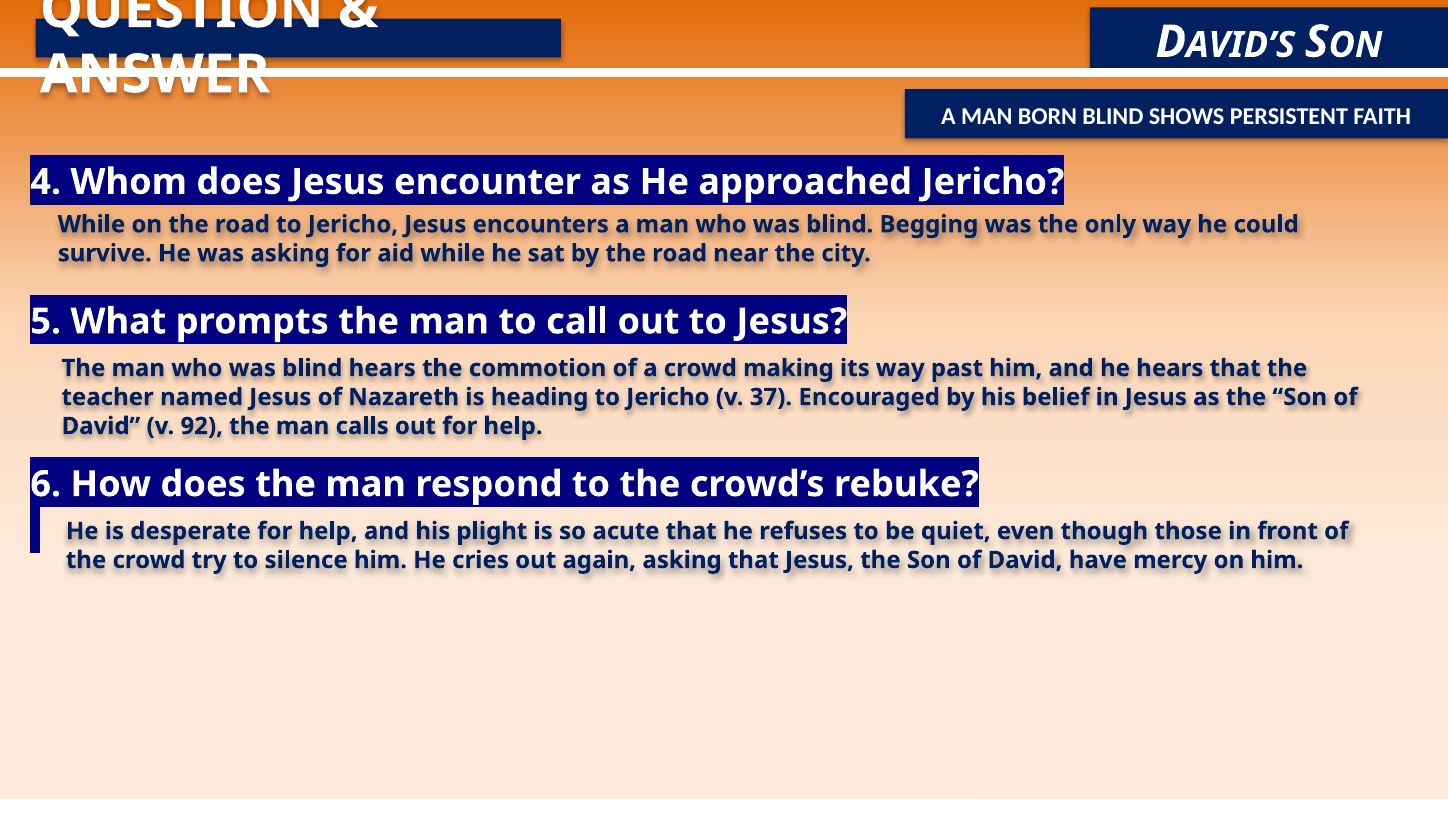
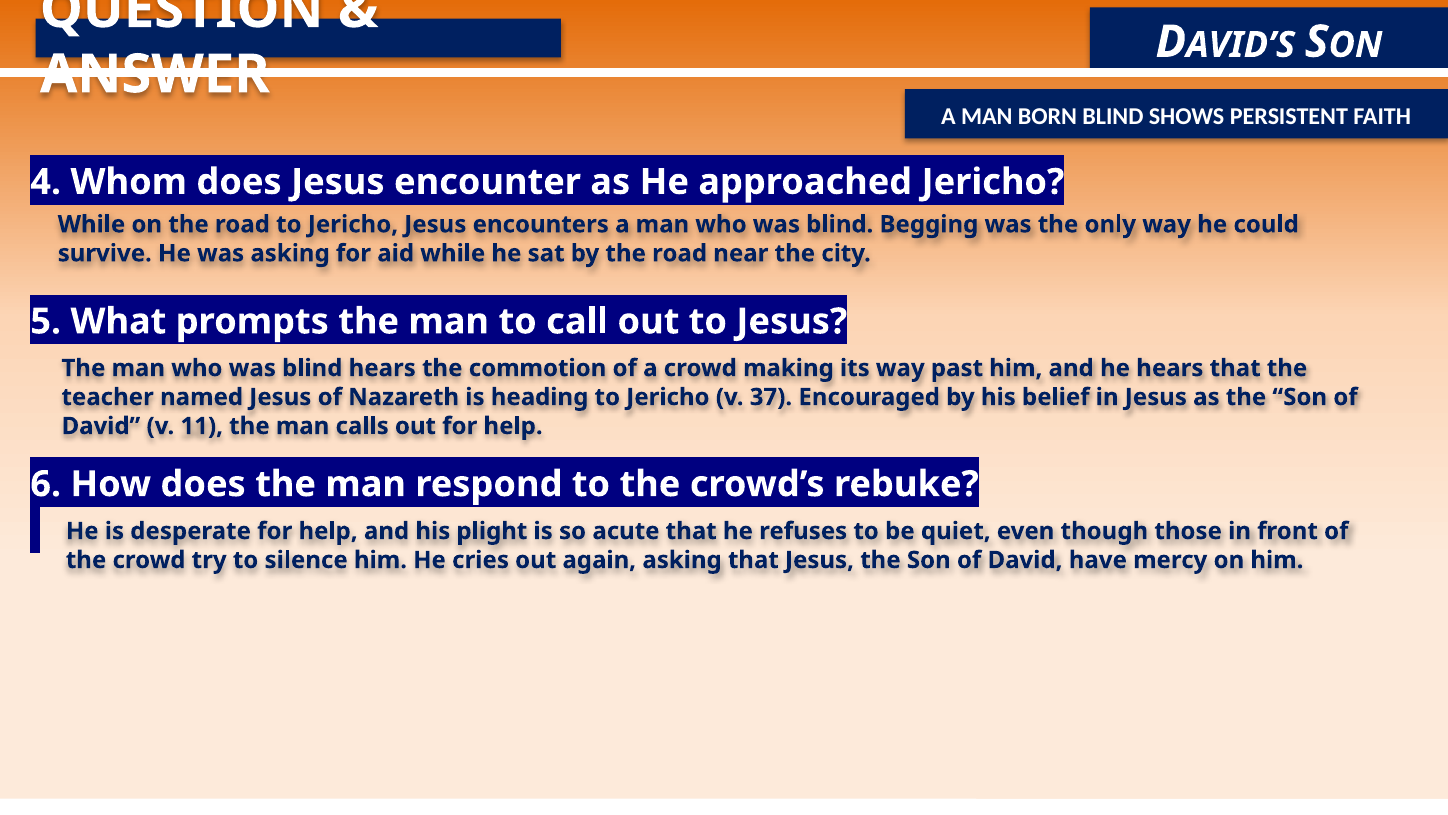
92: 92 -> 11
